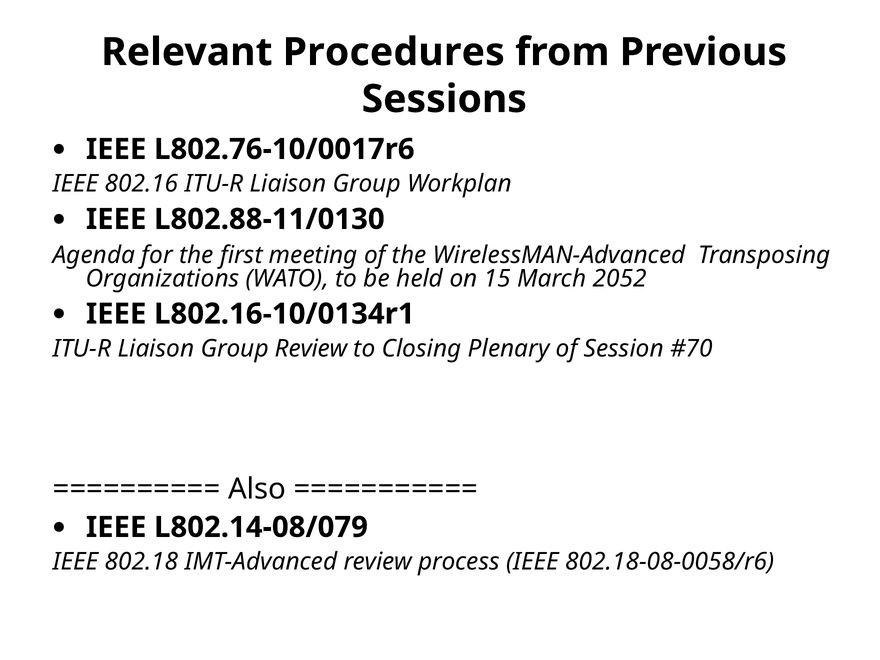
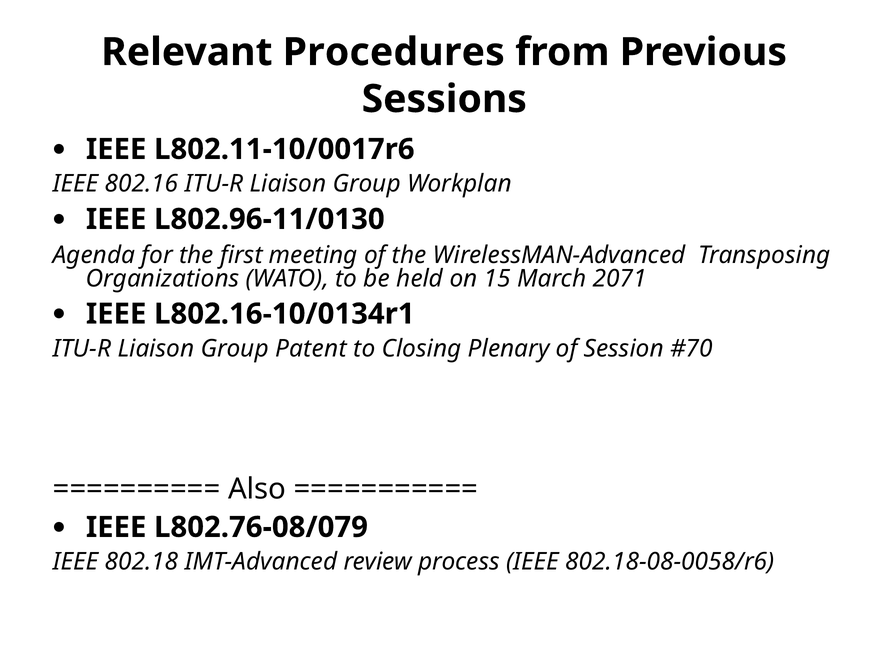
L802.76-10/0017r6: L802.76-10/0017r6 -> L802.11-10/0017r6
L802.88-11/0130: L802.88-11/0130 -> L802.96-11/0130
2052: 2052 -> 2071
Group Review: Review -> Patent
L802.14-08/079: L802.14-08/079 -> L802.76-08/079
